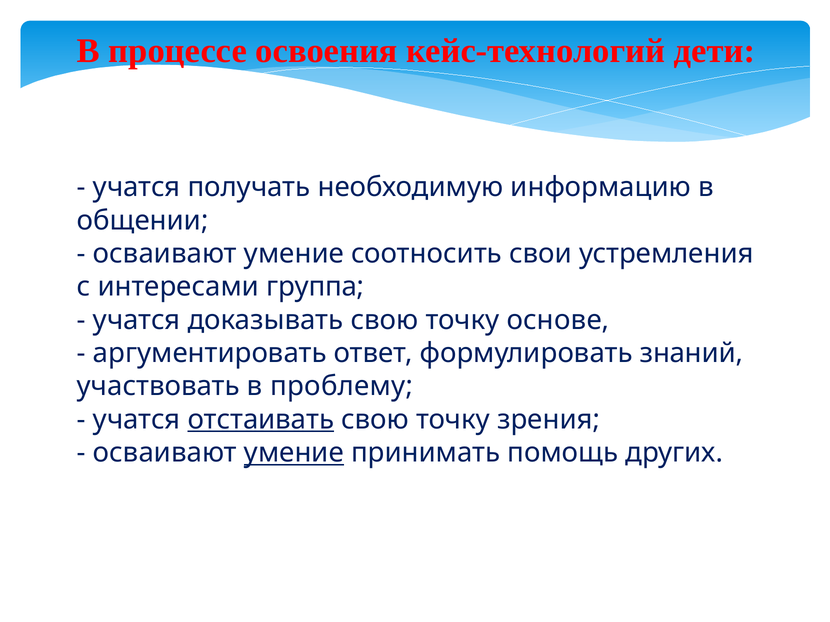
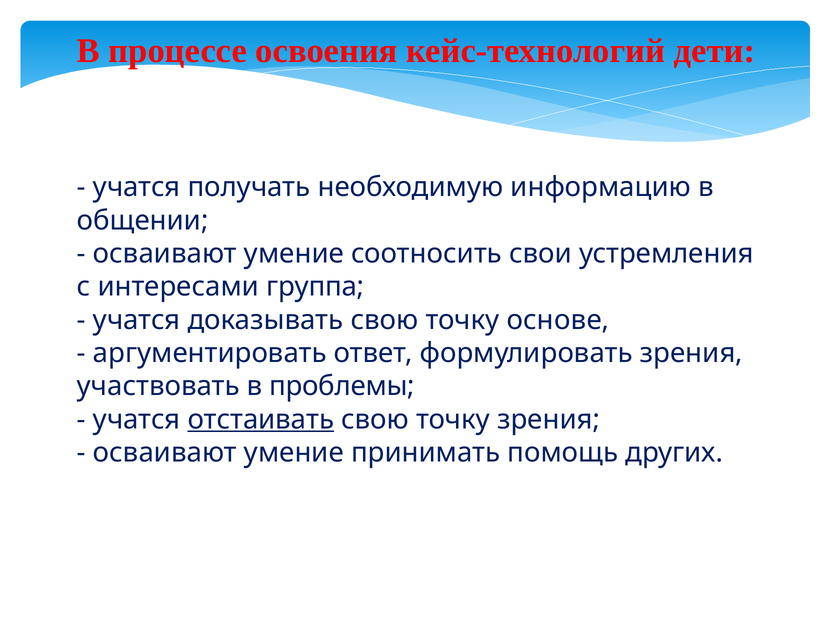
формулировать знаний: знаний -> зрения
проблему: проблему -> проблемы
умение at (294, 453) underline: present -> none
